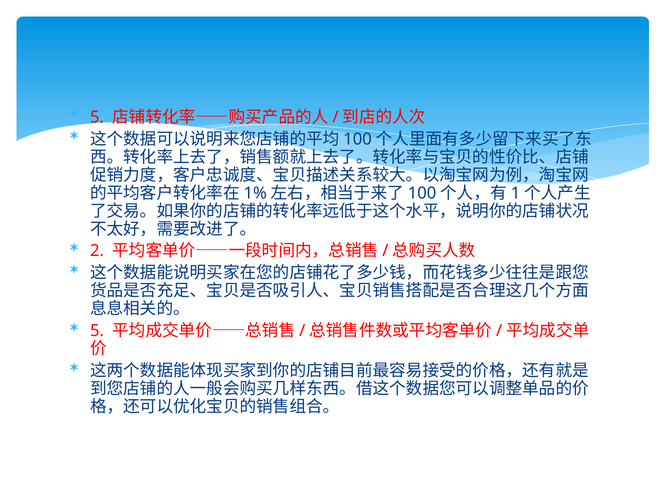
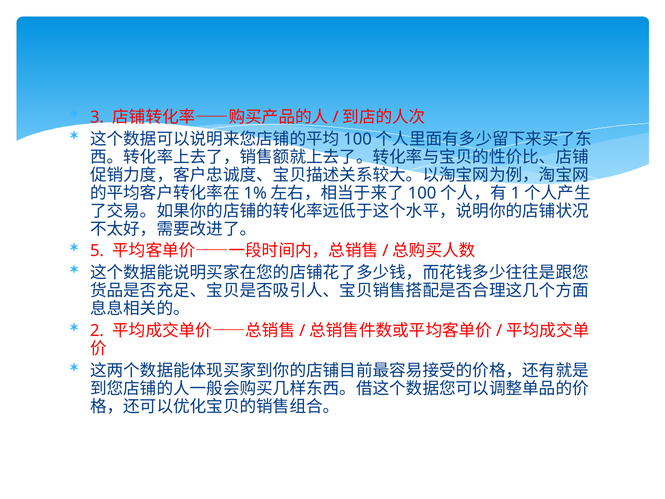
5 at (97, 117): 5 -> 3
2: 2 -> 5
5 at (97, 331): 5 -> 2
